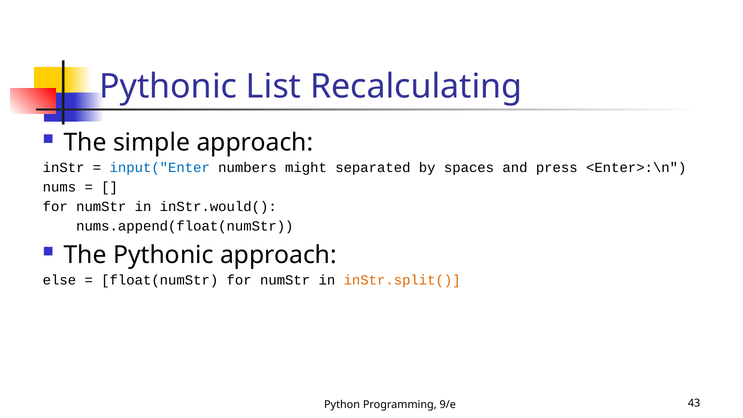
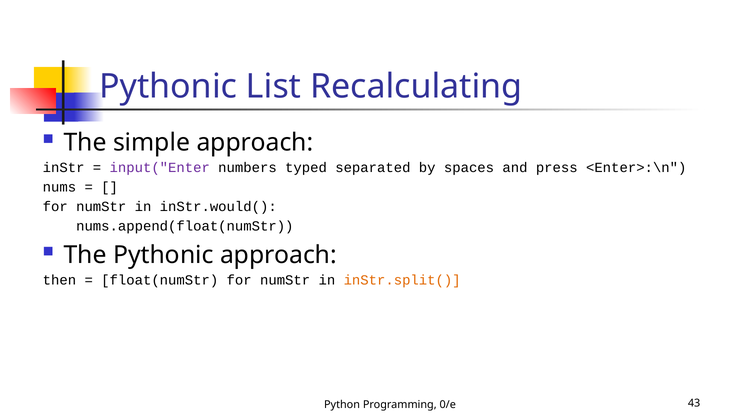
input("Enter colour: blue -> purple
might: might -> typed
else: else -> then
9/e: 9/e -> 0/e
